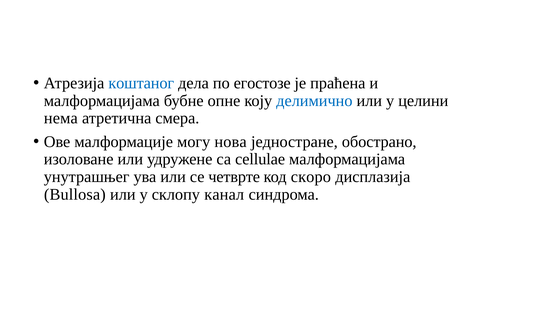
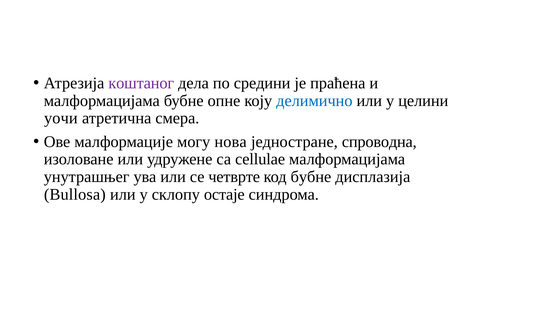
коштаног colour: blue -> purple
егостозе: егостозе -> средини
нема: нема -> уочи
обострано: обострано -> спроводна
код скоро: скоро -> бубне
канал: канал -> остаје
